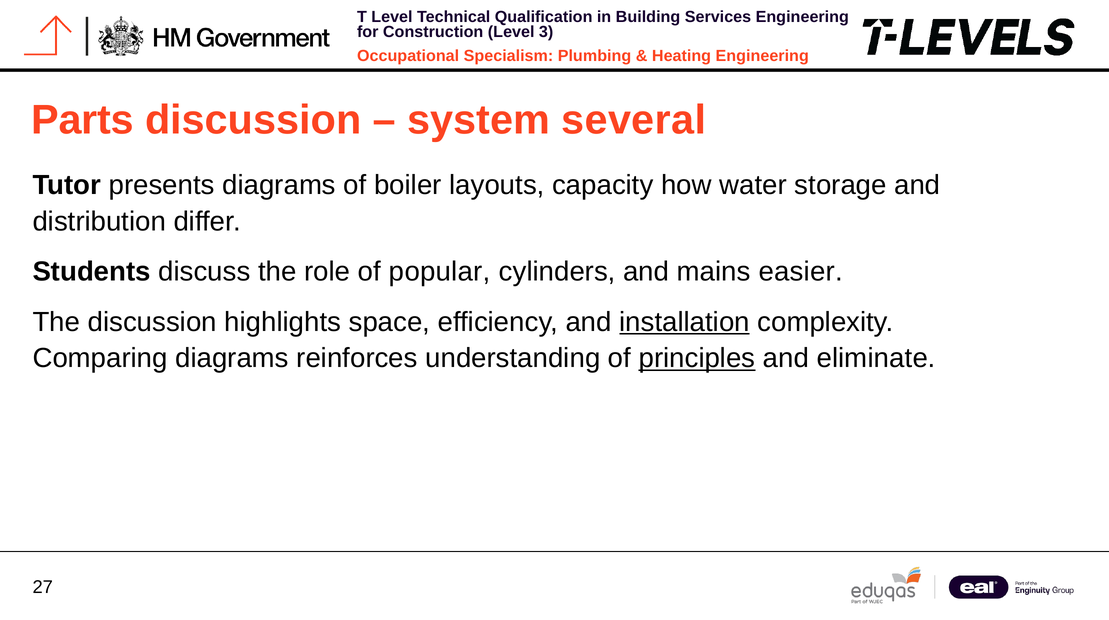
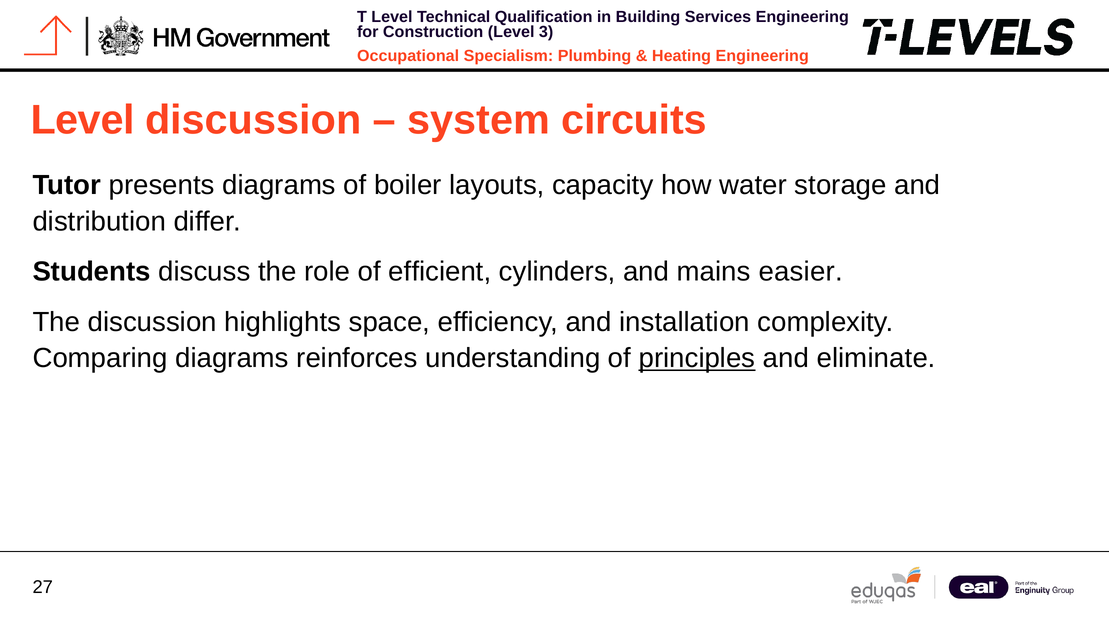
Parts at (83, 120): Parts -> Level
several: several -> circuits
popular: popular -> efficient
installation underline: present -> none
